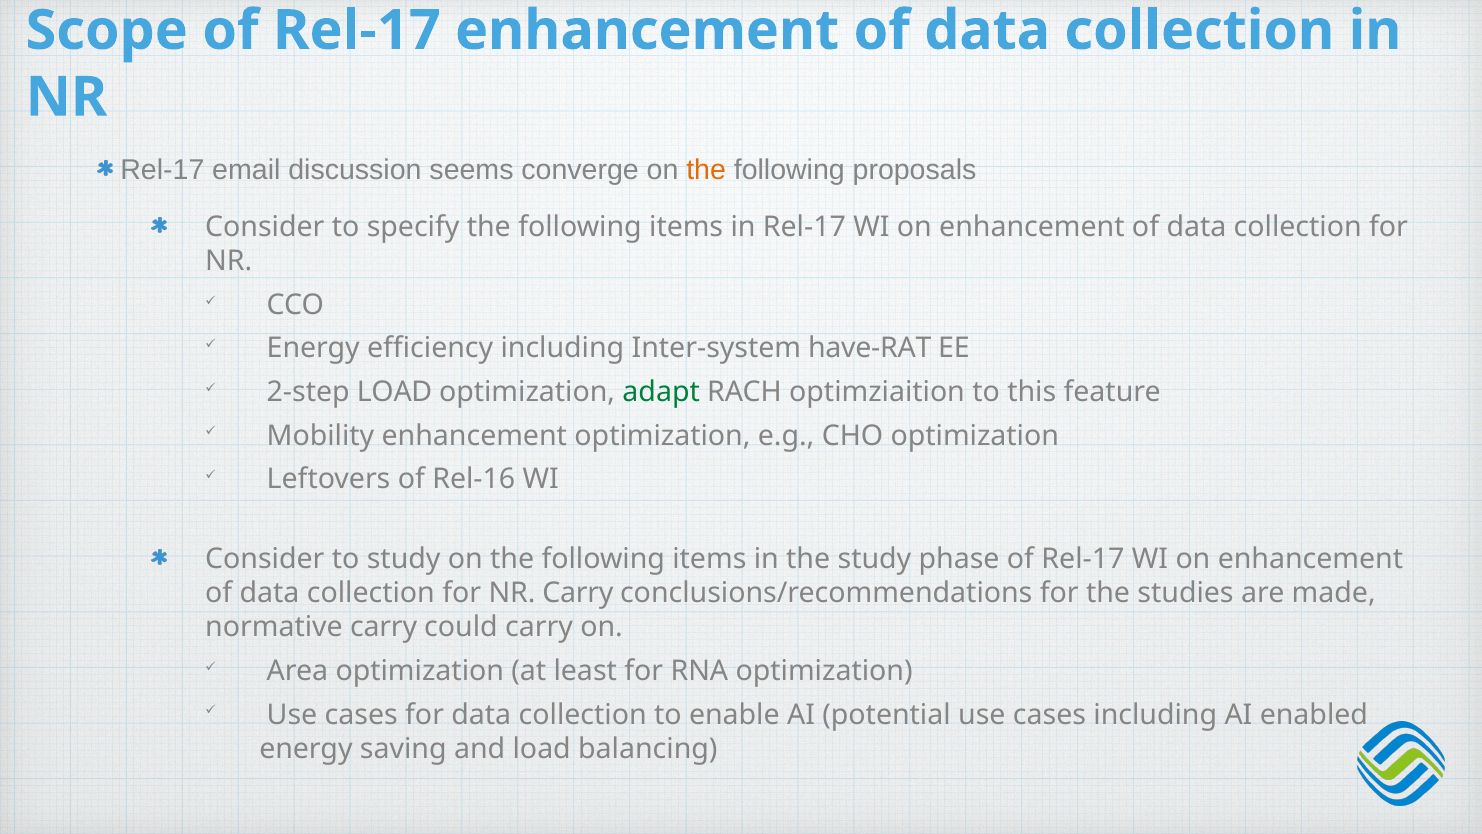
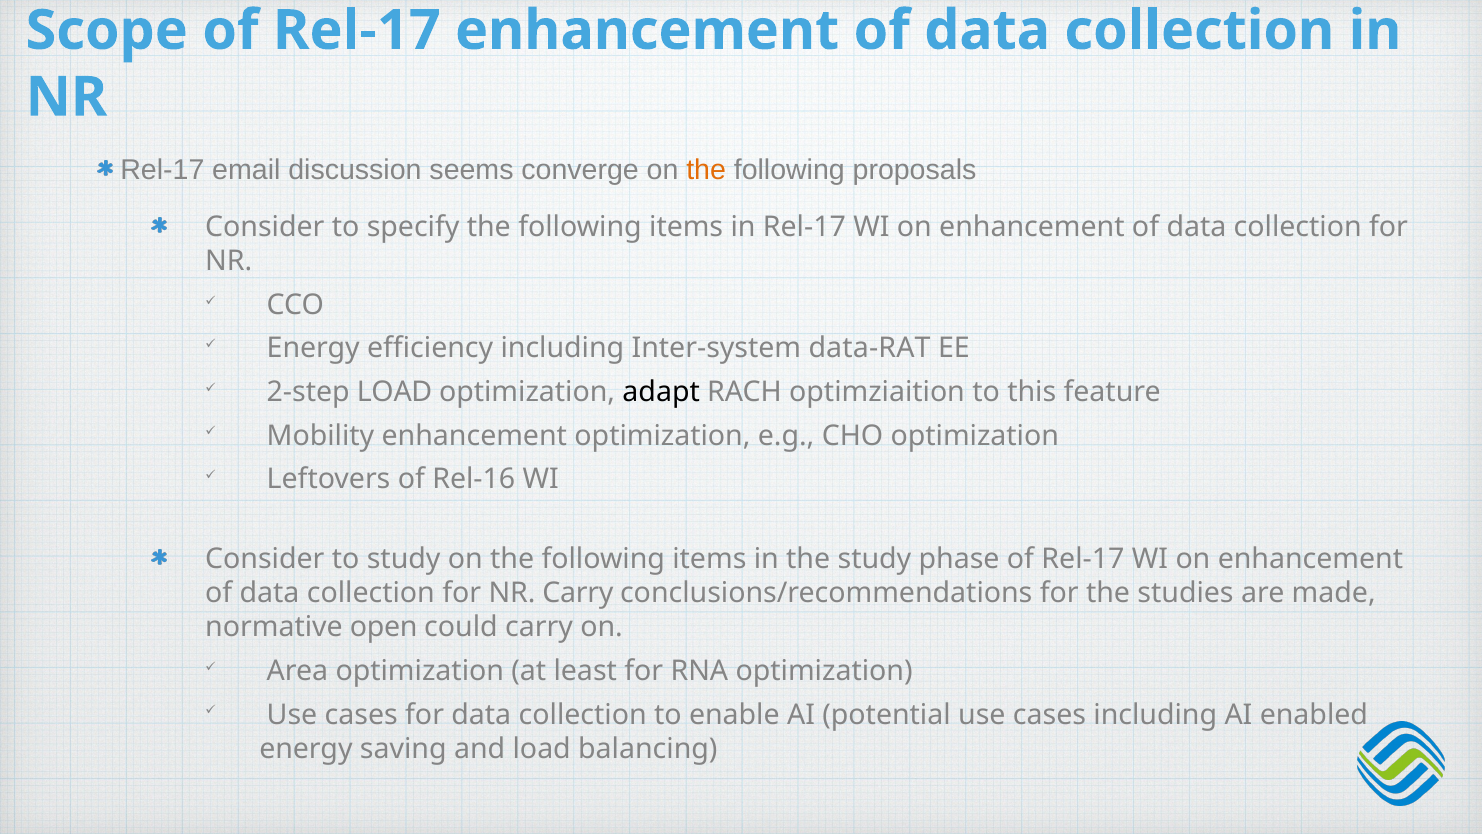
have-RAT: have-RAT -> data-RAT
adapt colour: green -> black
normative carry: carry -> open
